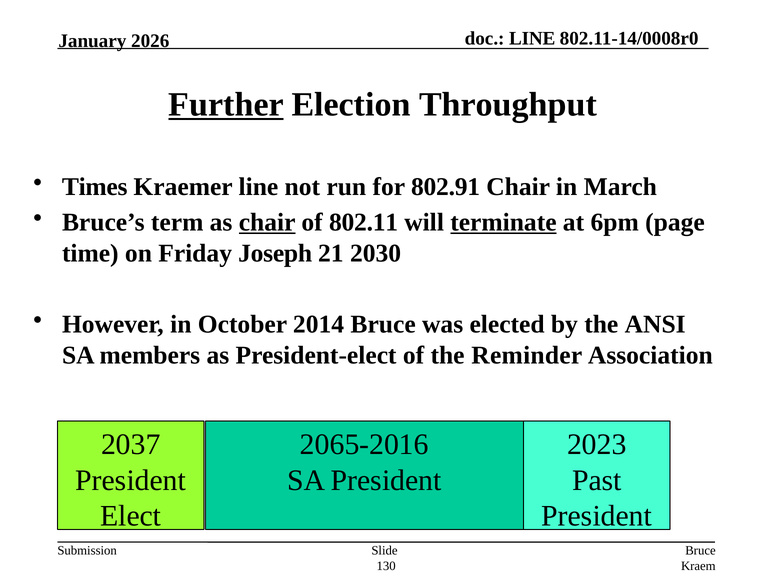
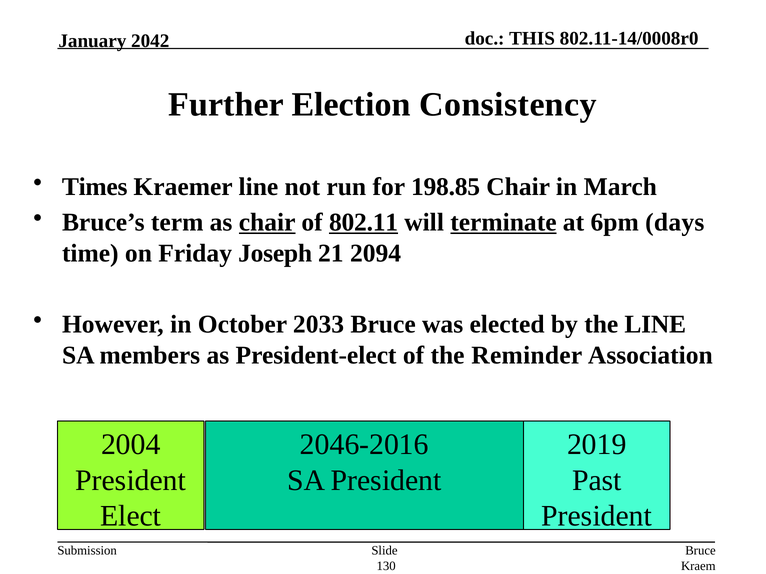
LINE at (532, 38): LINE -> THIS
2026: 2026 -> 2042
Further underline: present -> none
Throughput: Throughput -> Consistency
802.91: 802.91 -> 198.85
802.11 underline: none -> present
page: page -> days
2030: 2030 -> 2094
2014: 2014 -> 2033
the ANSI: ANSI -> LINE
2037: 2037 -> 2004
2065-2016: 2065-2016 -> 2046-2016
2023: 2023 -> 2019
